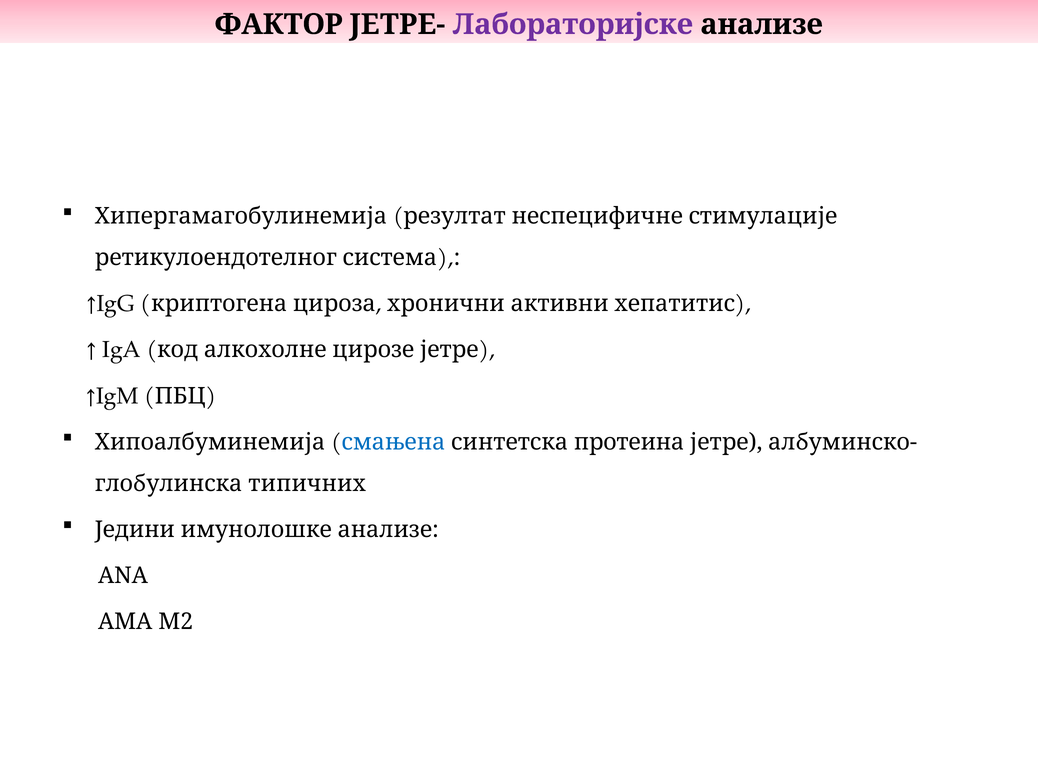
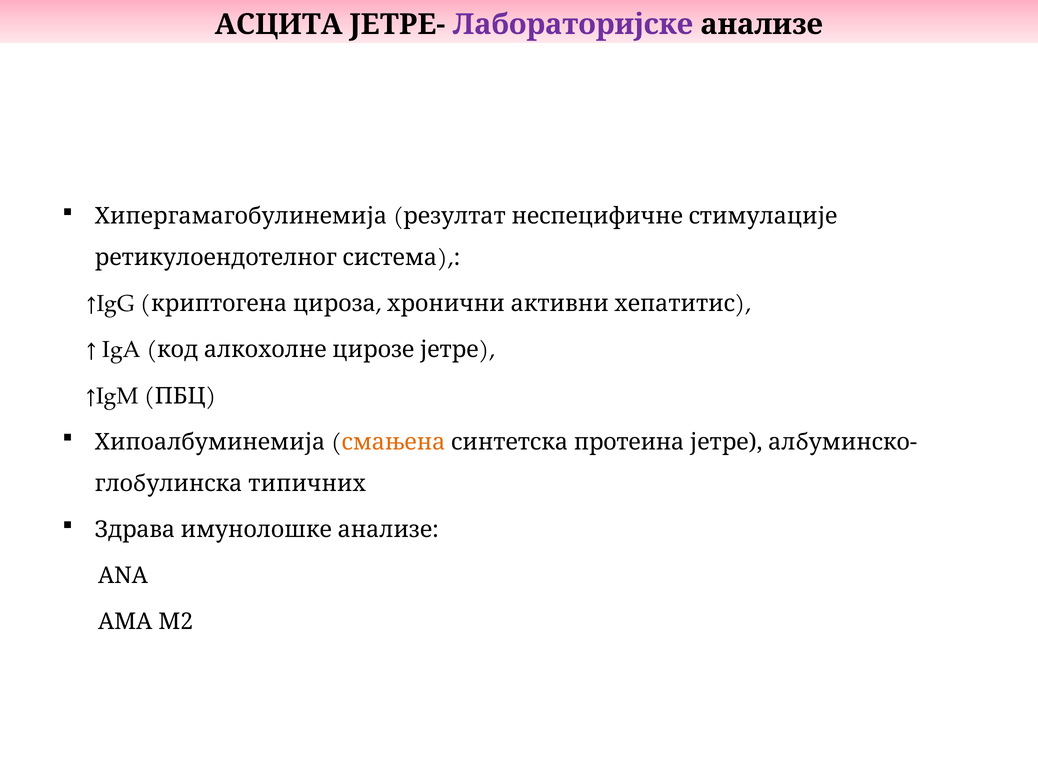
ФАКТОР: ФАКТОР -> АСЦИТА
смањена colour: blue -> orange
Једини: Једини -> Здрава
